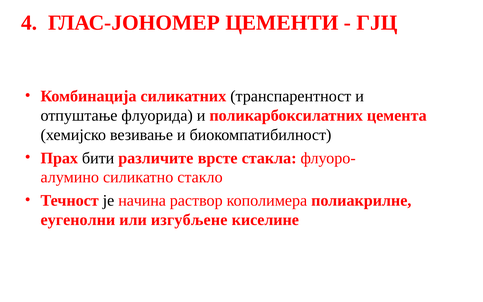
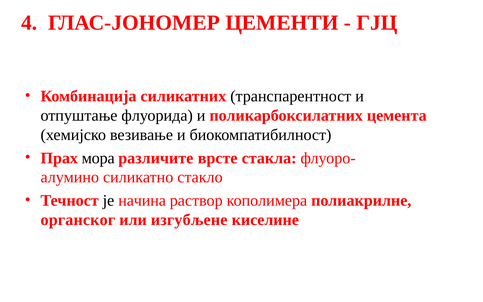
бити: бити -> мора
еугенолни: еугенолни -> органског
